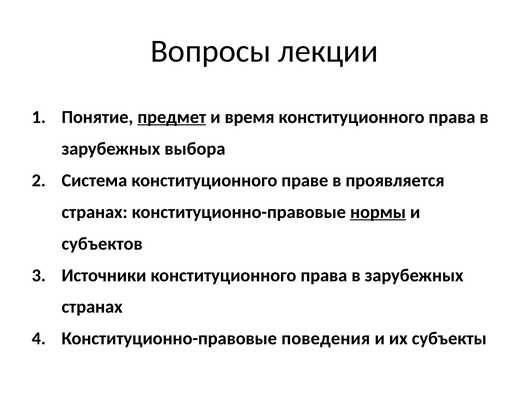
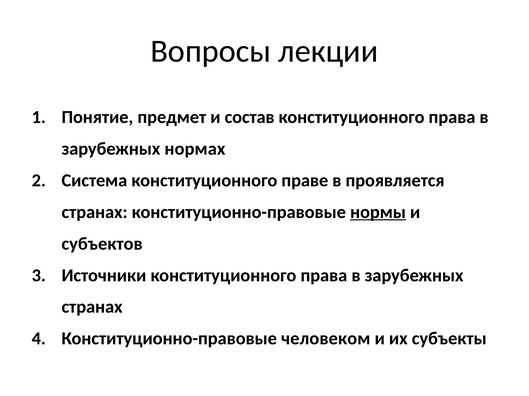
предмет underline: present -> none
время: время -> состав
выбора: выбора -> нормах
поведения: поведения -> человеком
